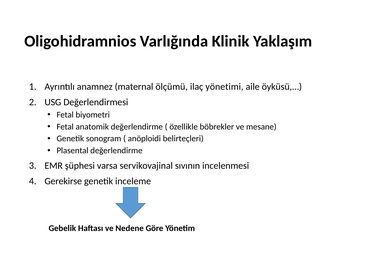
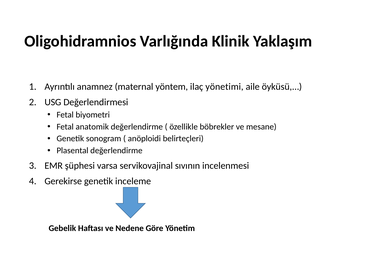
ölçümü: ölçümü -> yöntem
